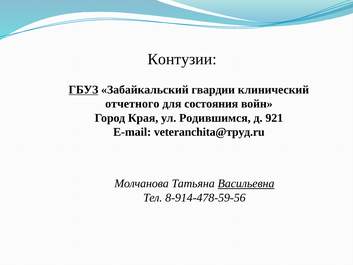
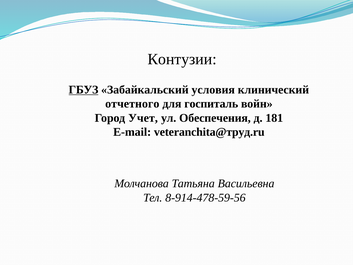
гвардии: гвардии -> условия
состояния: состояния -> госпиталь
Края: Края -> Учет
Родившимся: Родившимся -> Обеспечения
921: 921 -> 181
Васильевна underline: present -> none
